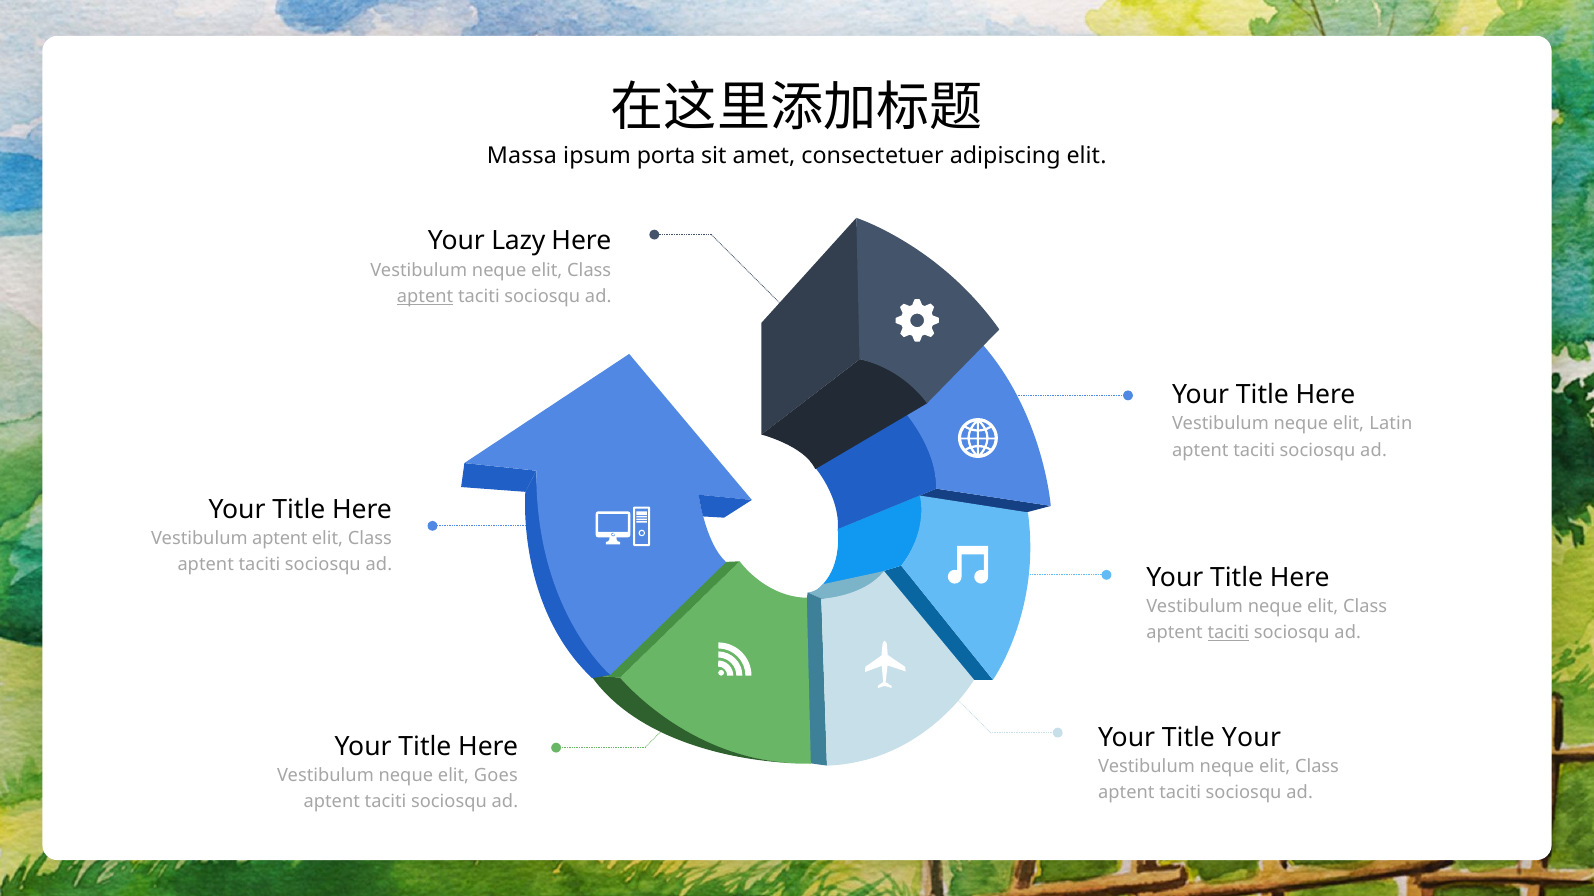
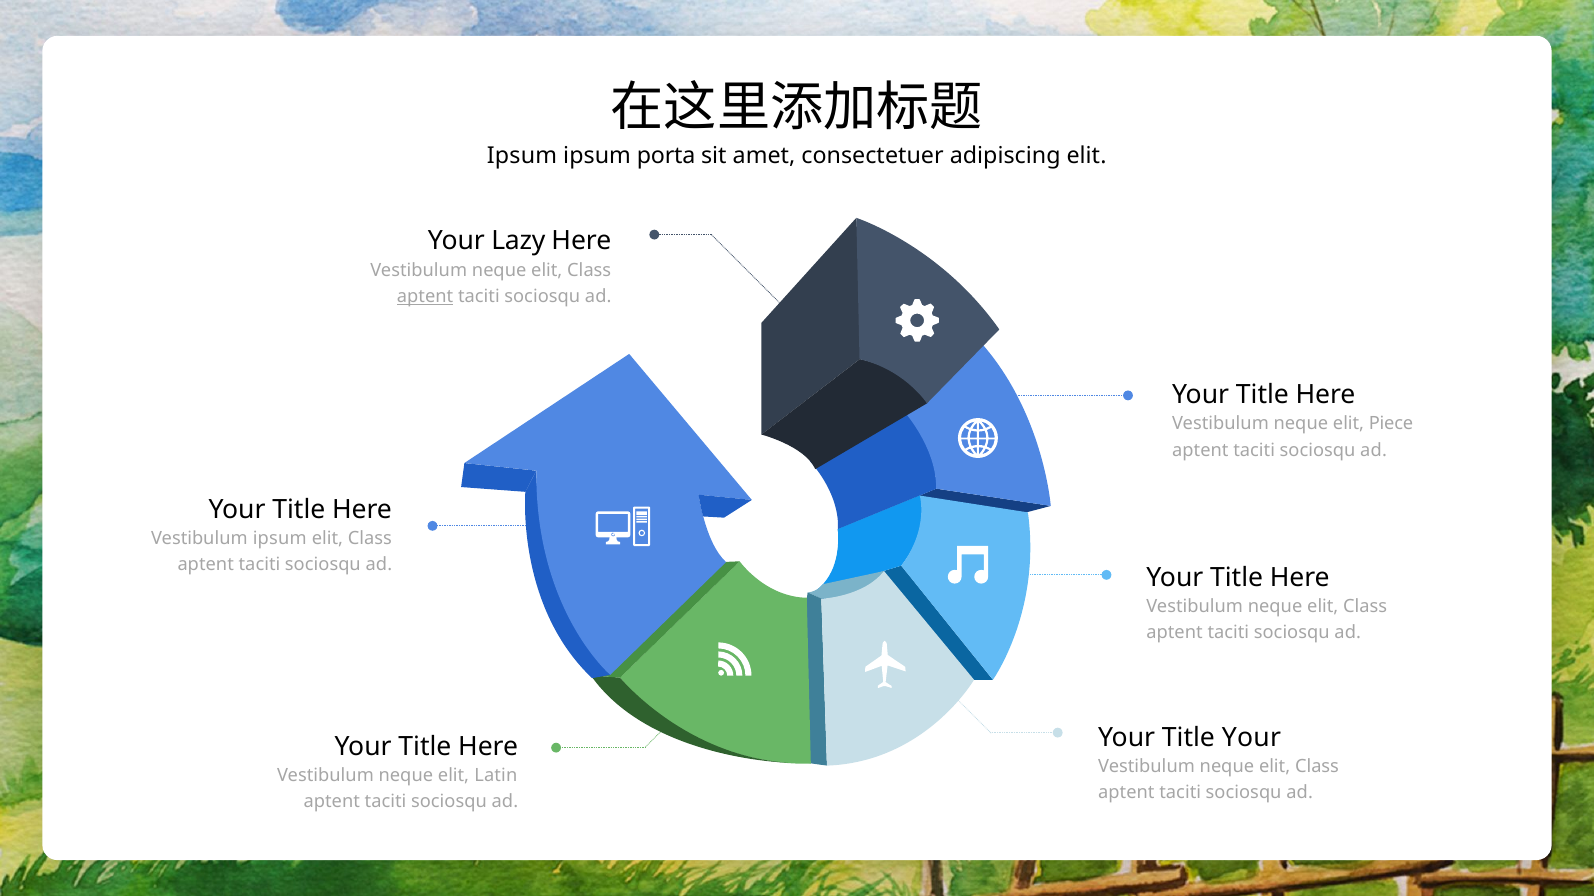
Massa at (522, 156): Massa -> Ipsum
Latin: Latin -> Piece
Vestibulum aptent: aptent -> ipsum
taciti at (1228, 633) underline: present -> none
Goes: Goes -> Latin
